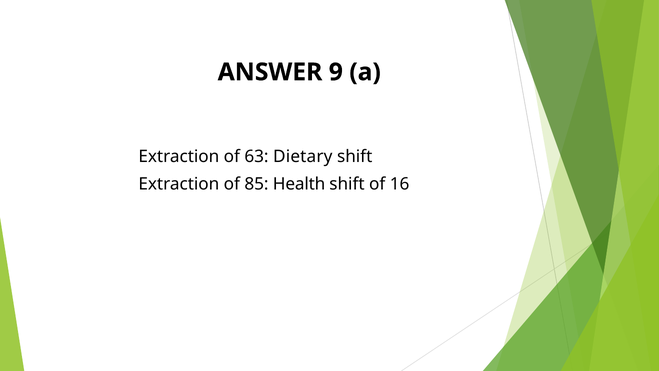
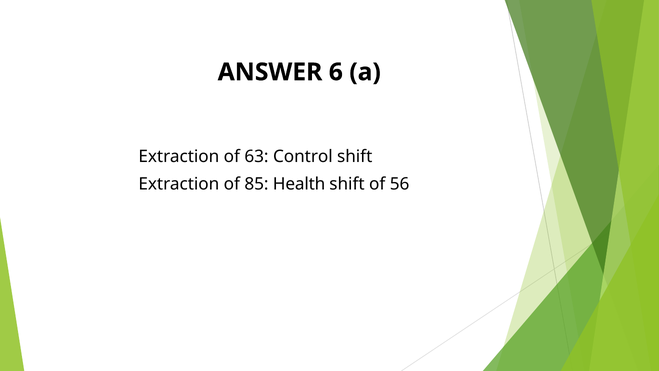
9: 9 -> 6
Dietary: Dietary -> Control
16: 16 -> 56
